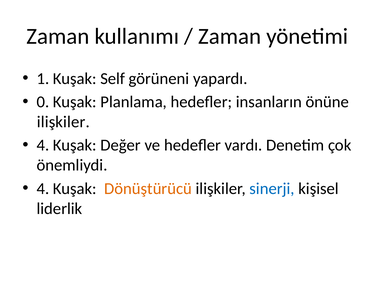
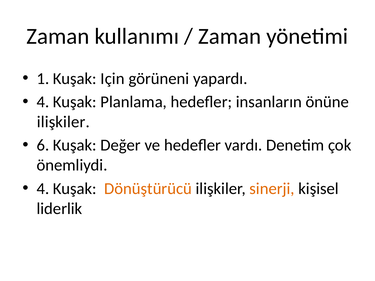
Self: Self -> Için
0 at (43, 102): 0 -> 4
4 at (43, 145): 4 -> 6
sinerji colour: blue -> orange
